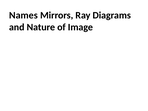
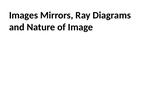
Names: Names -> Images
